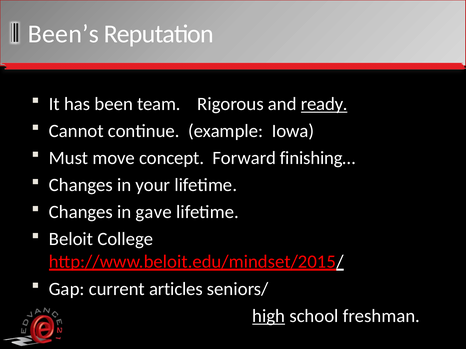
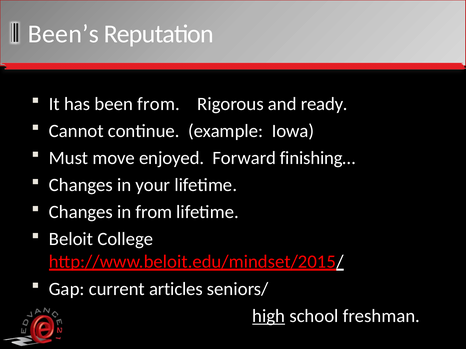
been team: team -> from
ready underline: present -> none
concept: concept -> enjoyed
in gave: gave -> from
